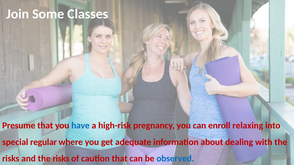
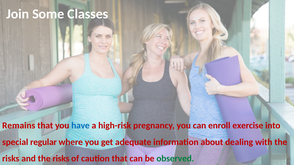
Presume: Presume -> Remains
relaxing: relaxing -> exercise
observed colour: blue -> green
